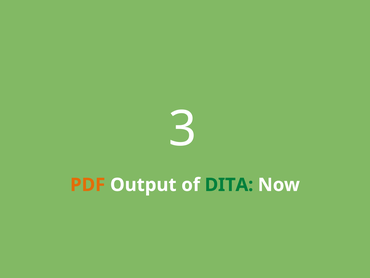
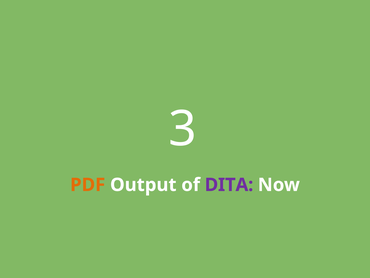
DITA colour: green -> purple
